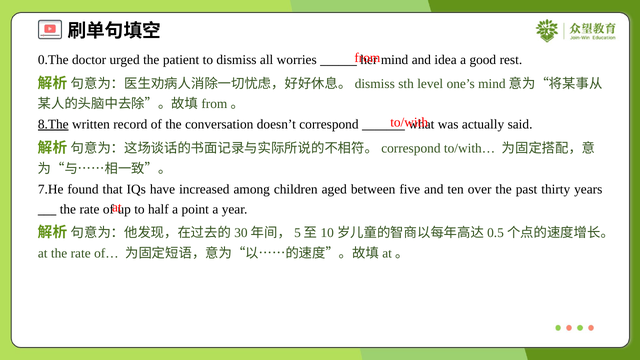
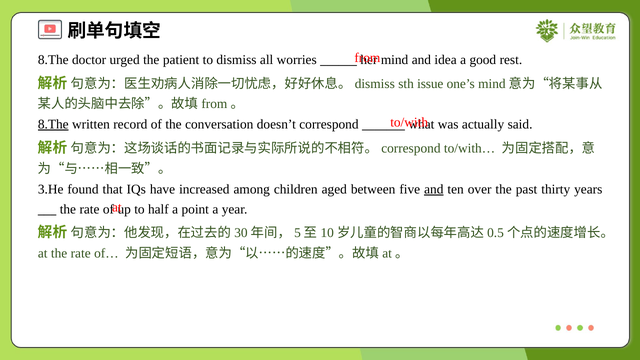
0.The at (53, 60): 0.The -> 8.The
level: level -> issue
7.He: 7.He -> 3.He
and at (434, 189) underline: none -> present
